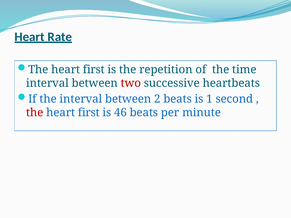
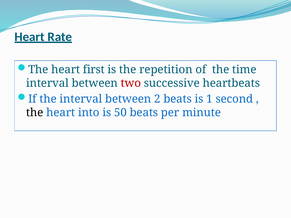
the at (35, 113) colour: red -> black
first at (89, 113): first -> into
46: 46 -> 50
